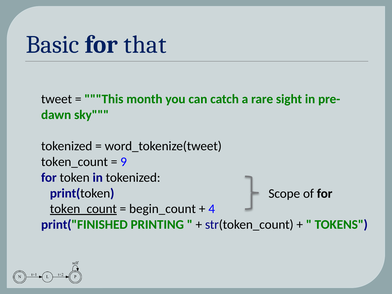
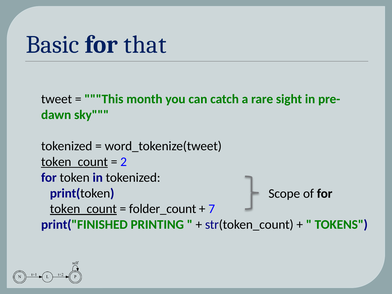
token_count at (75, 162) underline: none -> present
9: 9 -> 2
begin_count: begin_count -> folder_count
4: 4 -> 7
